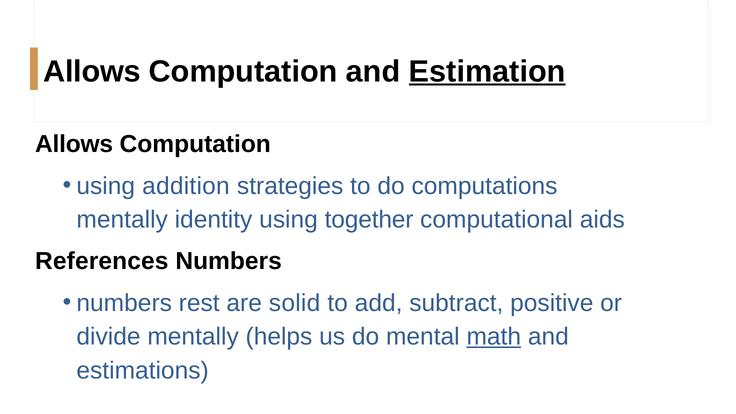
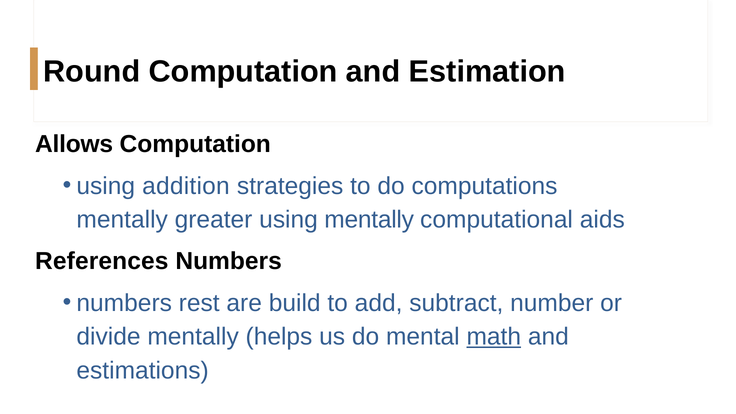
Allows at (92, 71): Allows -> Round
Estimation underline: present -> none
identity: identity -> greater
using together: together -> mentally
solid: solid -> build
positive: positive -> number
